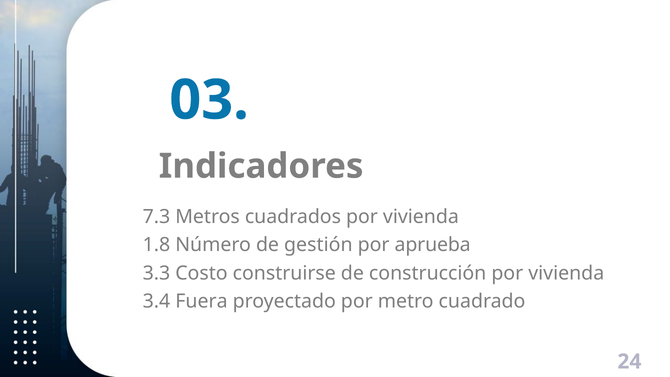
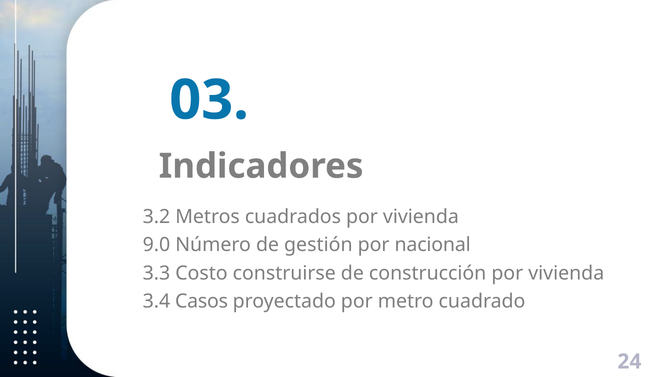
7.3: 7.3 -> 3.2
1.8: 1.8 -> 9.0
aprueba: aprueba -> nacional
Fuera: Fuera -> Casos
